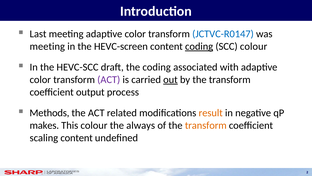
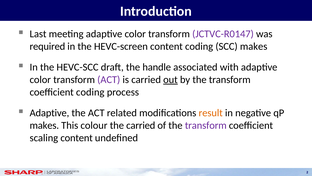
JCTVC-R0147 colour: blue -> purple
meeting at (47, 46): meeting -> required
coding at (199, 46) underline: present -> none
SCC colour: colour -> makes
the coding: coding -> handle
coefficient output: output -> coding
Methods at (49, 113): Methods -> Adaptive
the always: always -> carried
transform at (206, 125) colour: orange -> purple
